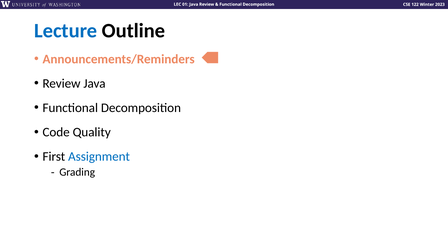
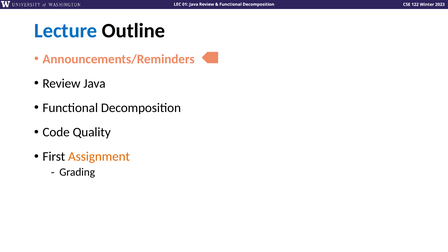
Assignment colour: blue -> orange
